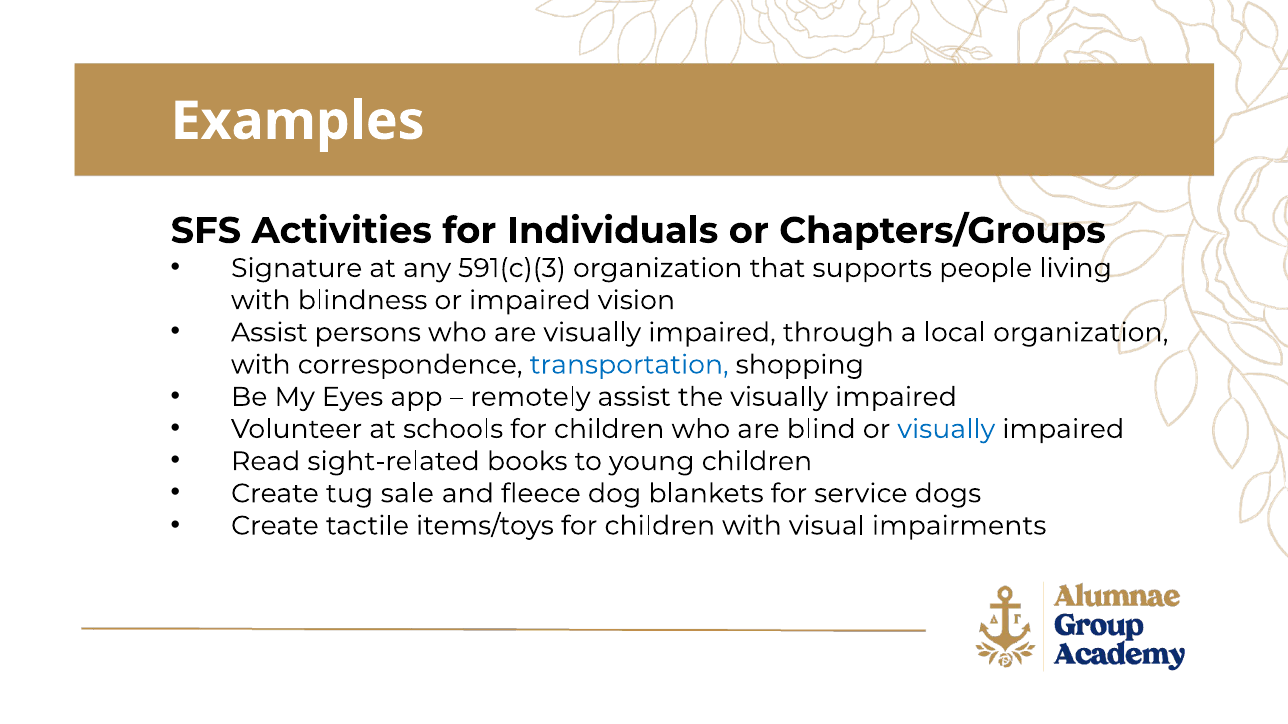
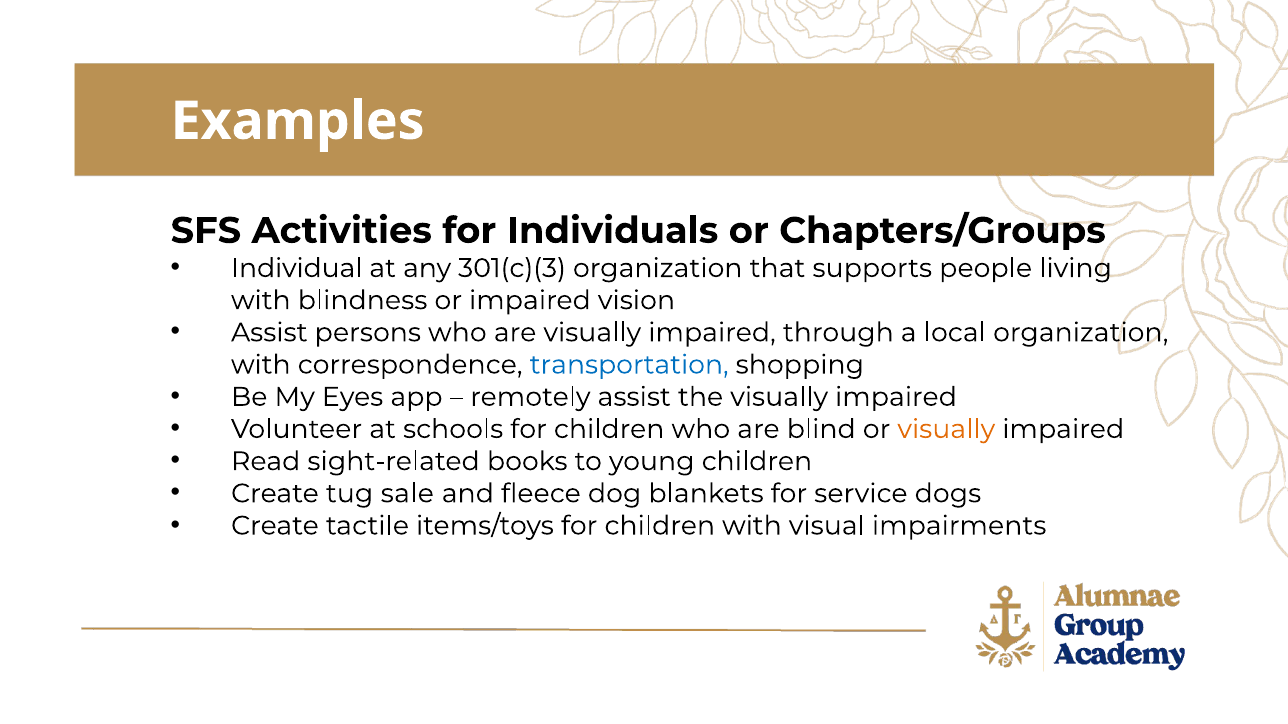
Signature: Signature -> Individual
591(c)(3: 591(c)(3 -> 301(c)(3
visually at (946, 429) colour: blue -> orange
